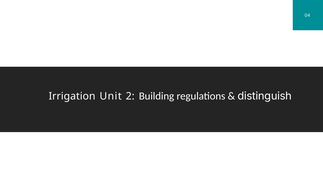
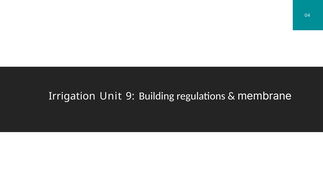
2: 2 -> 9
distinguish: distinguish -> membrane
